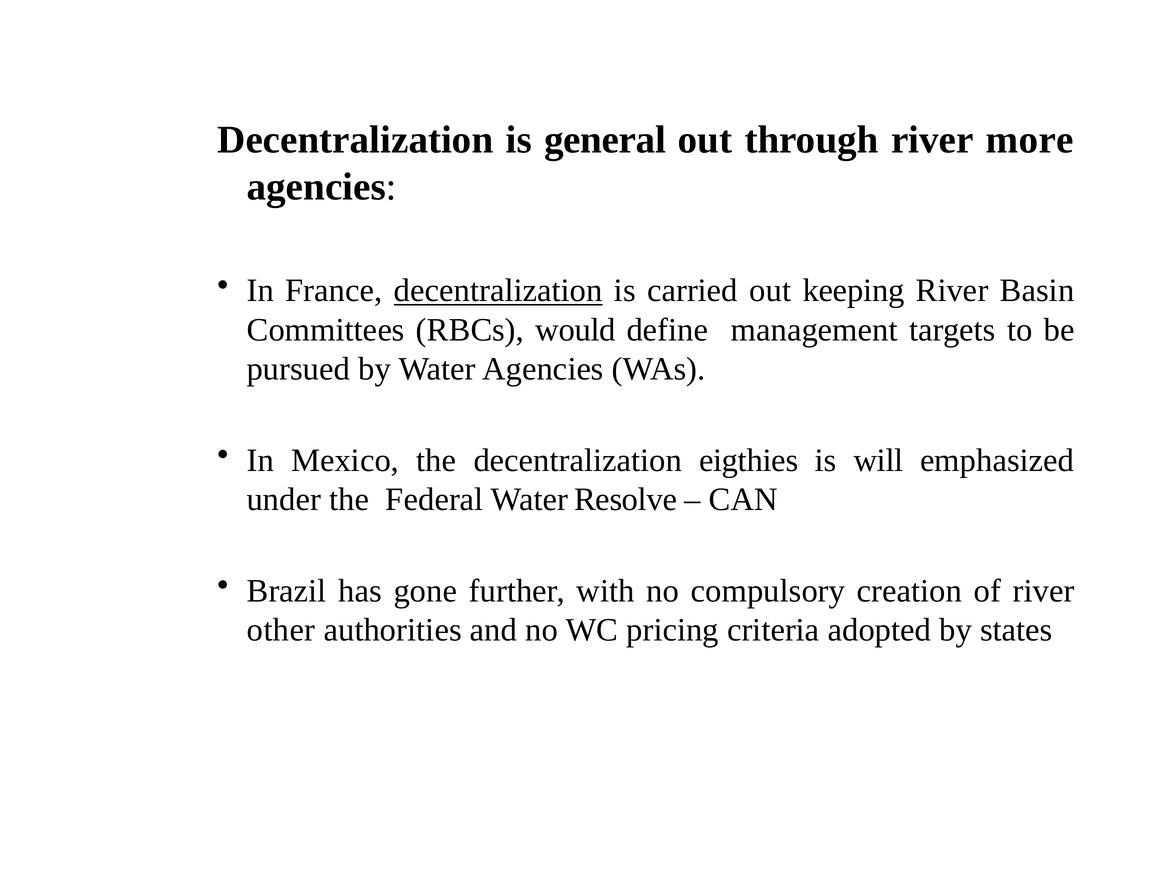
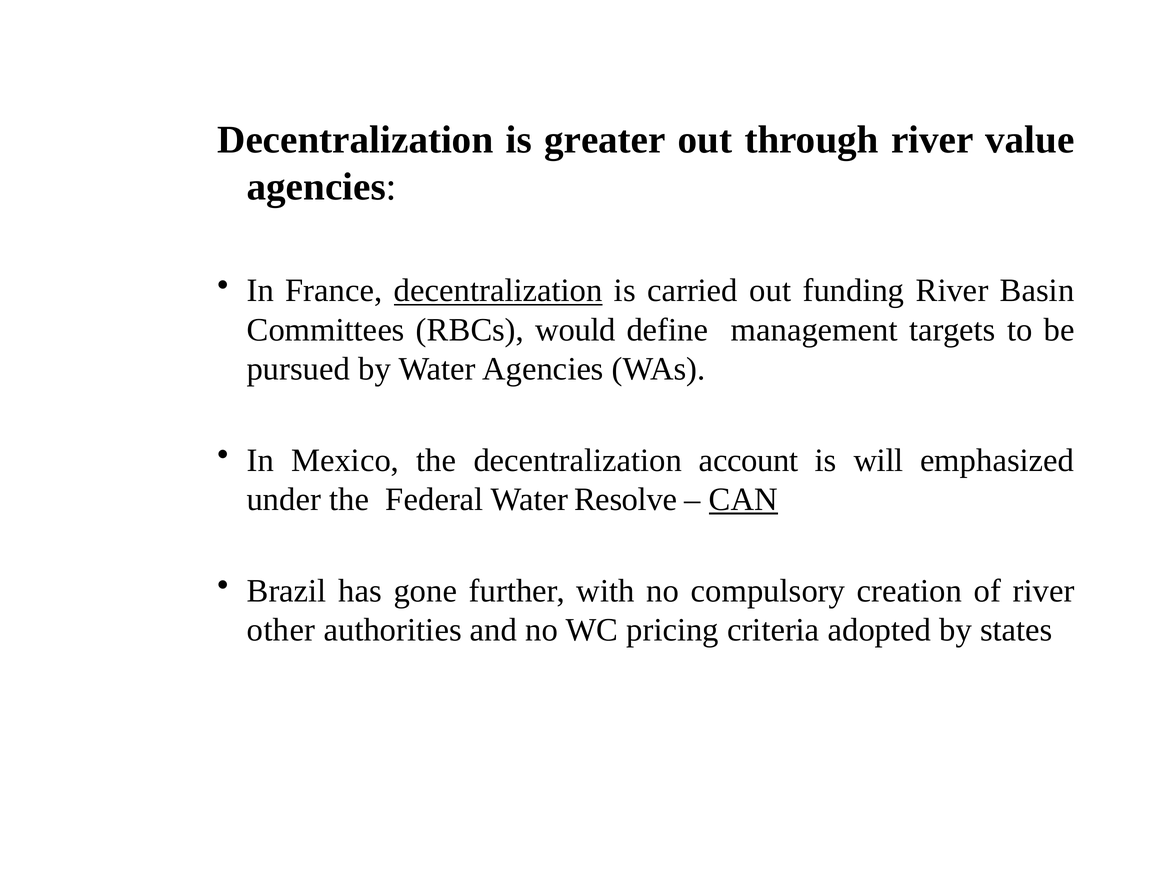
general: general -> greater
more: more -> value
keeping: keeping -> funding
eigthies: eigthies -> account
CAN underline: none -> present
